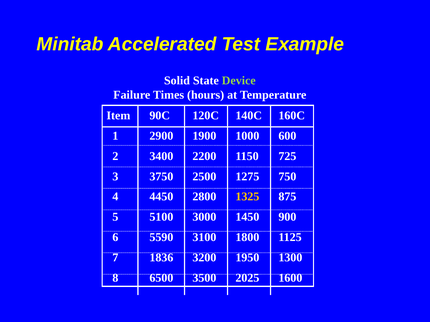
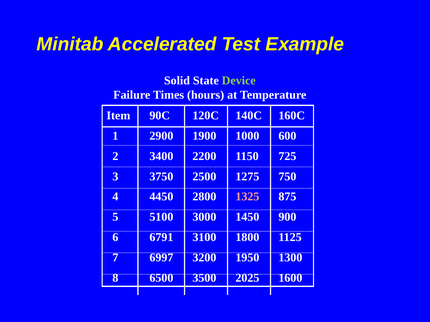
1325 colour: yellow -> pink
5590: 5590 -> 6791
1836: 1836 -> 6997
